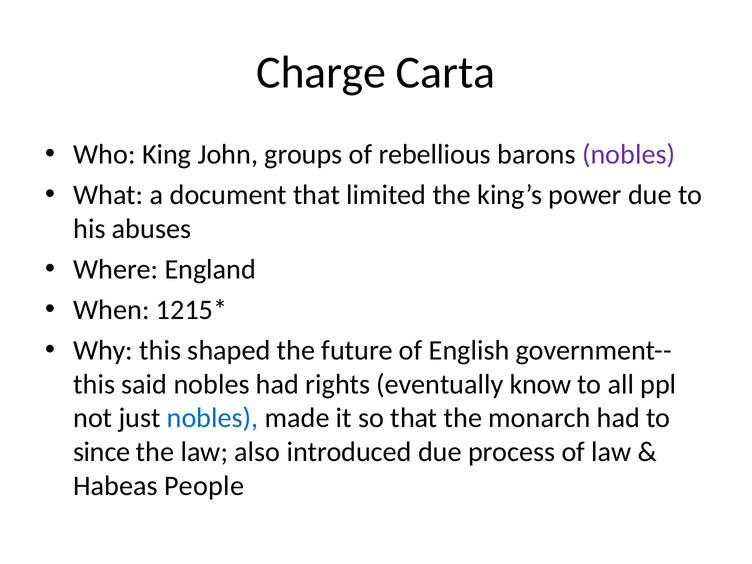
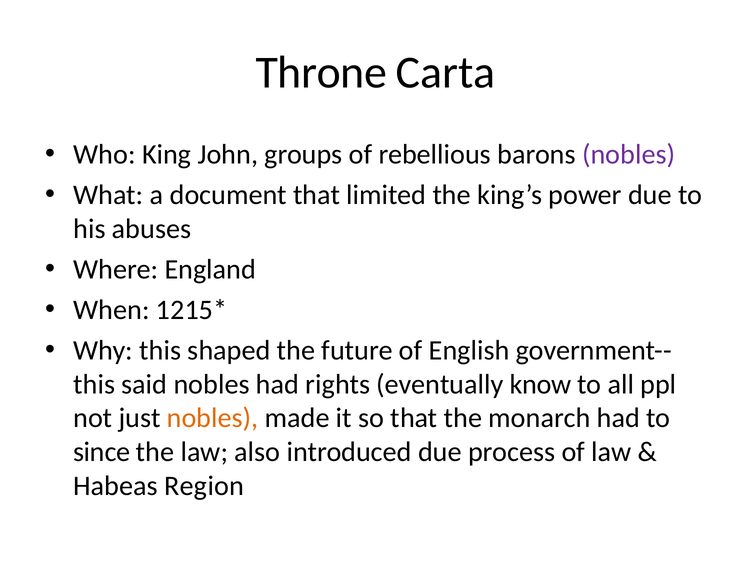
Charge: Charge -> Throne
nobles at (213, 418) colour: blue -> orange
People: People -> Region
